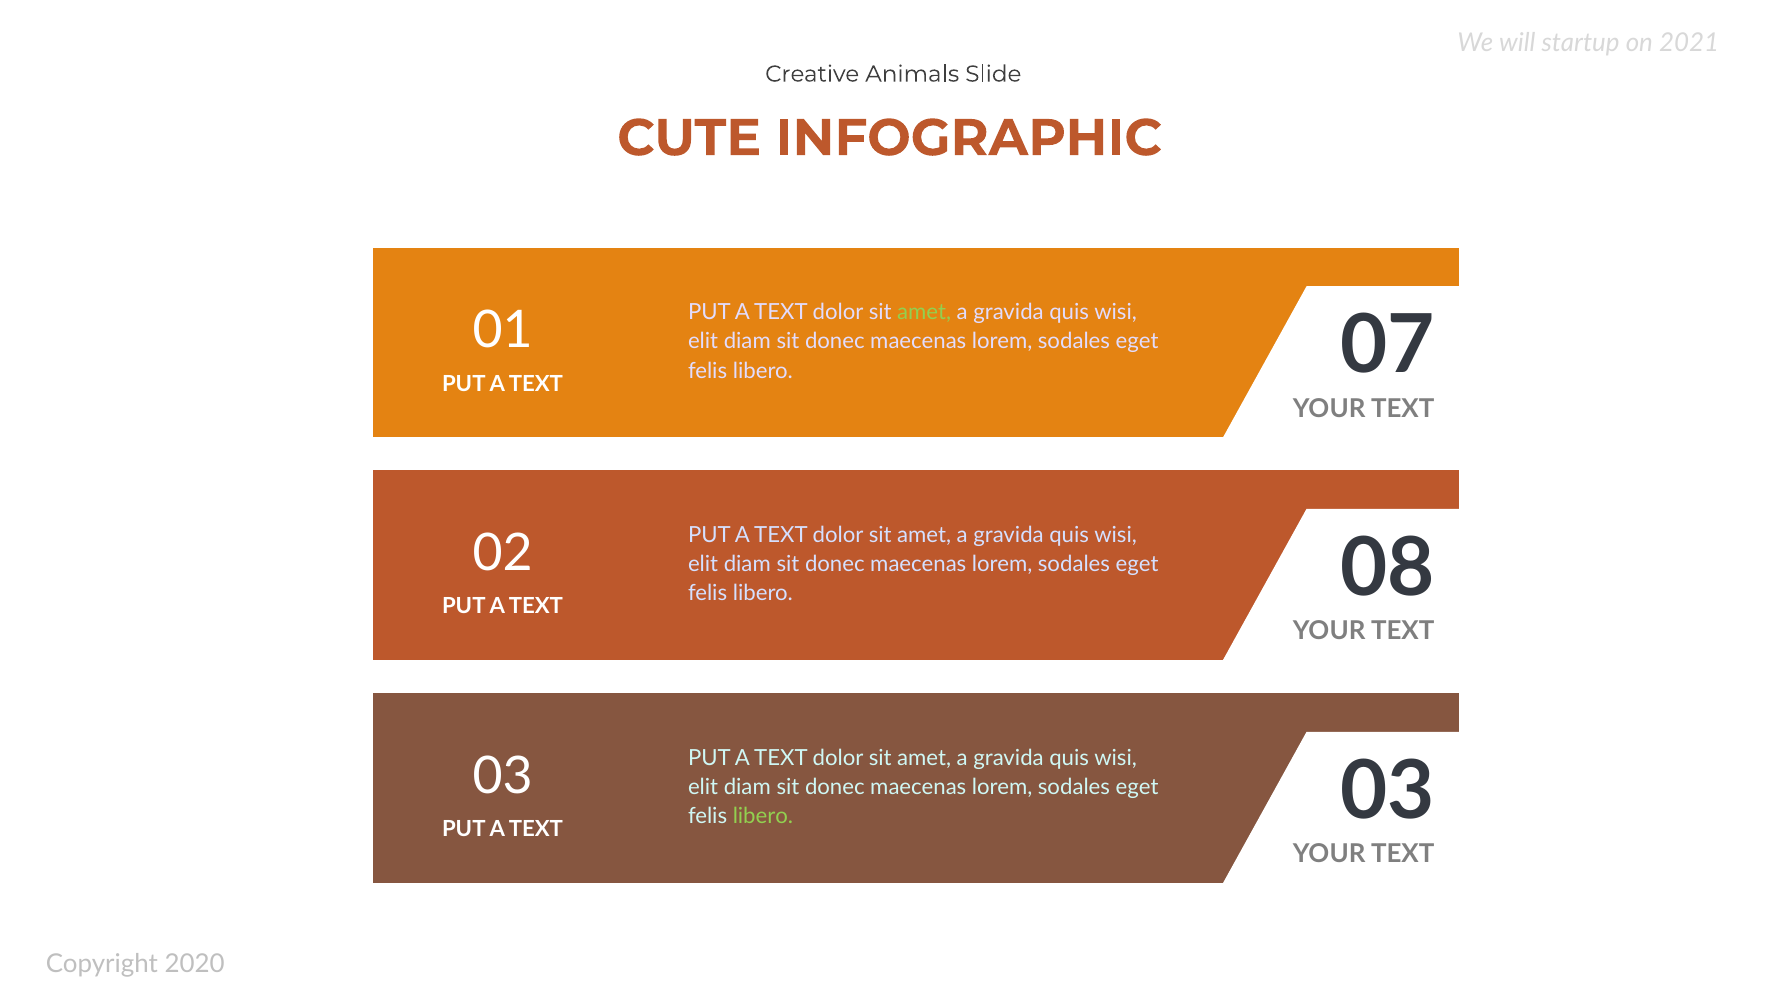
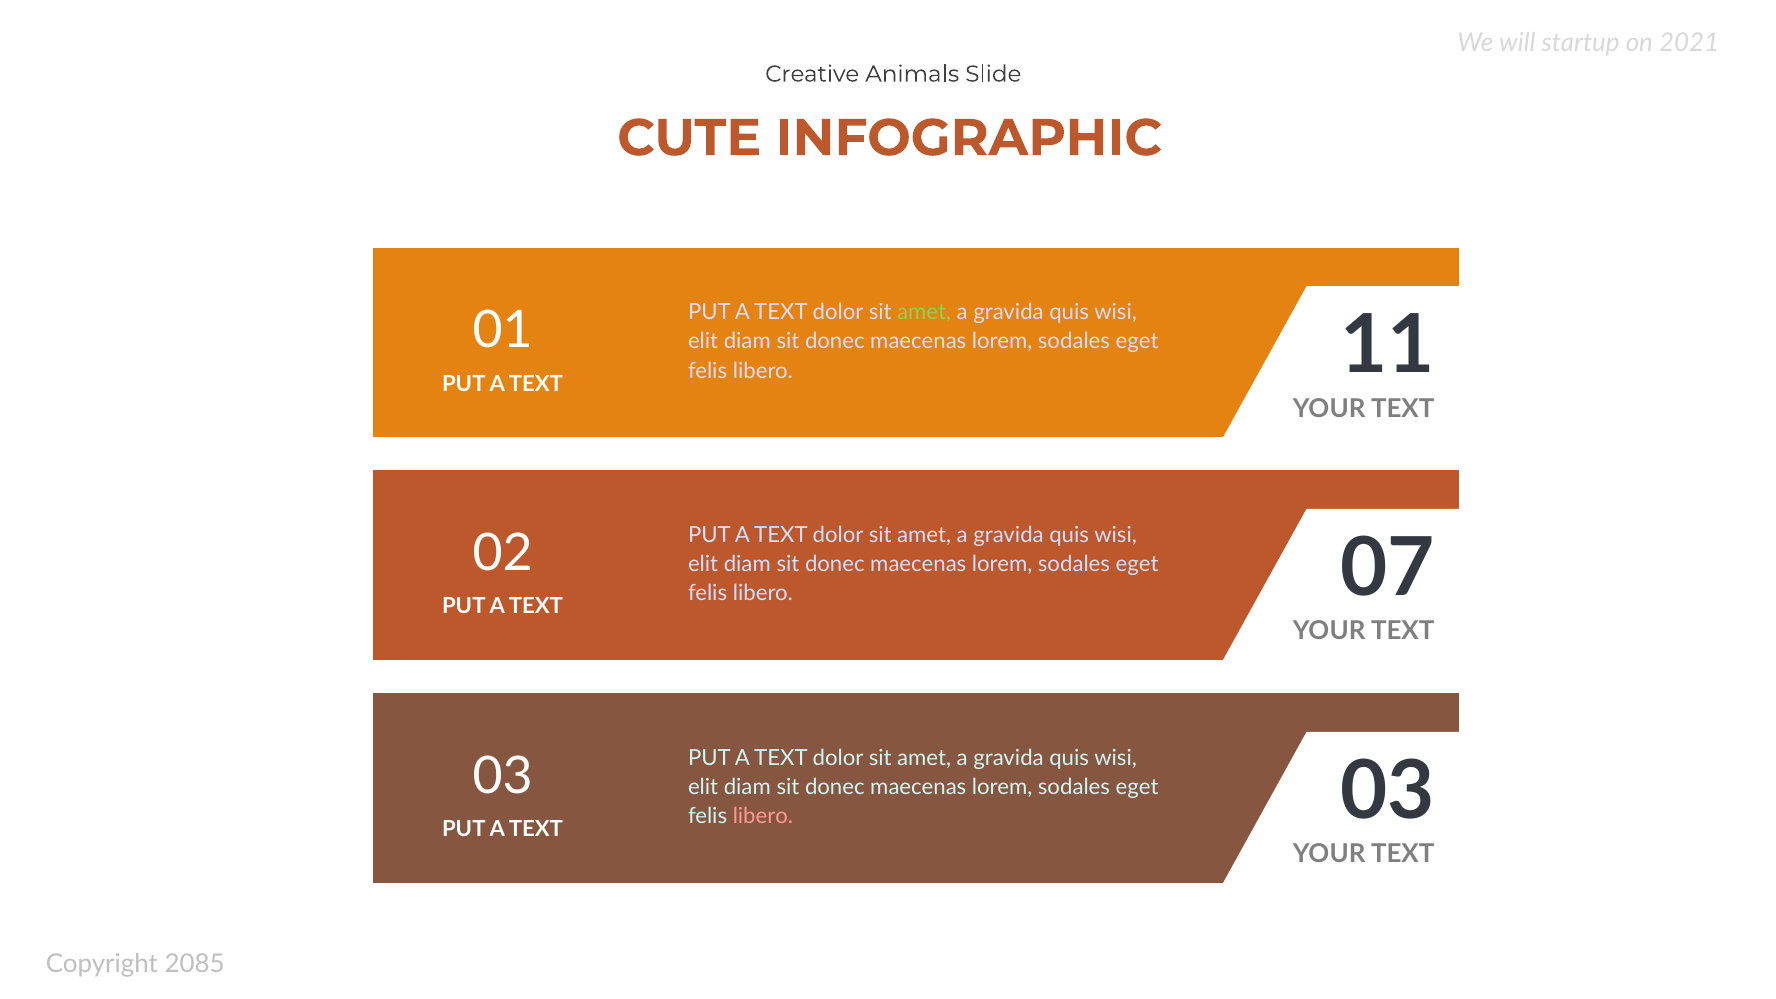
07: 07 -> 11
08: 08 -> 07
libero at (763, 816) colour: light green -> pink
2020: 2020 -> 2085
